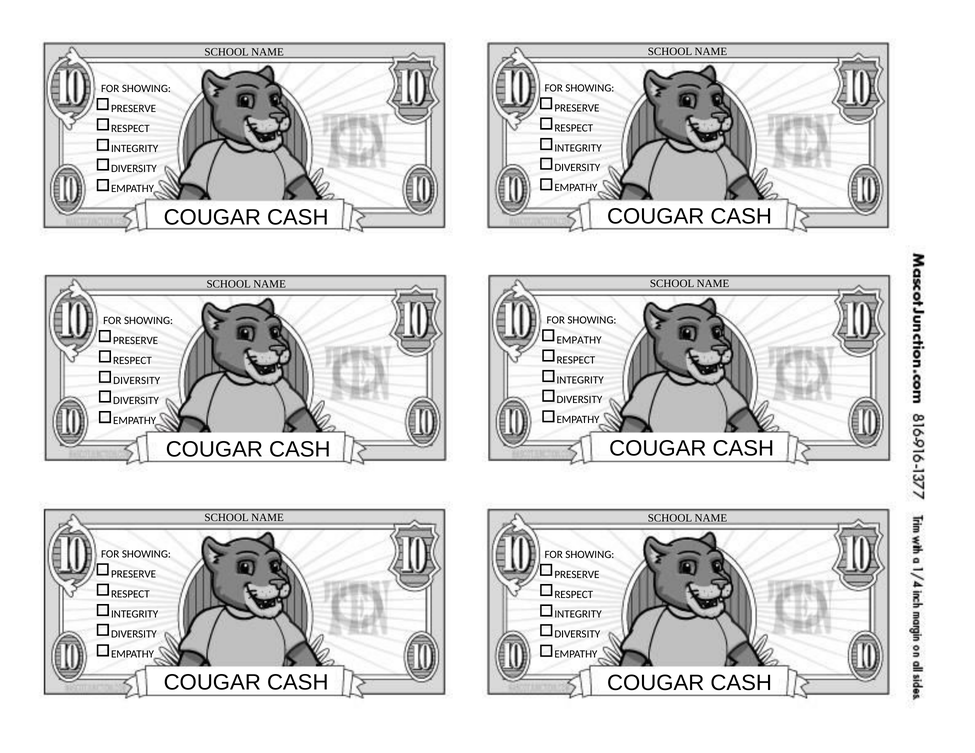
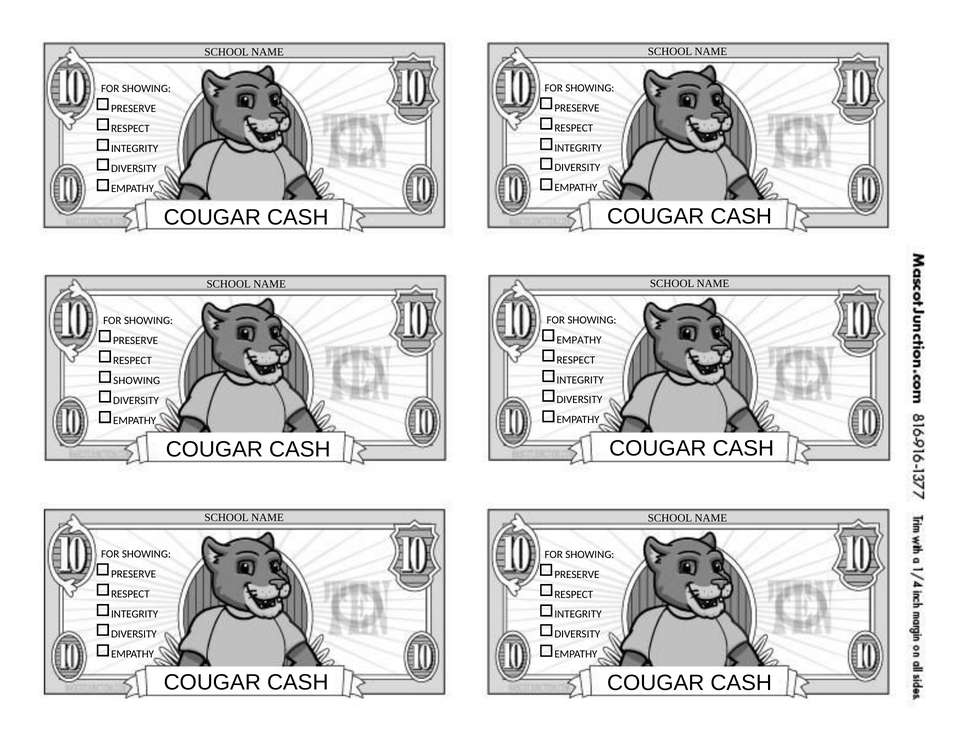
DIVERSITY at (137, 381): DIVERSITY -> SHOWING
